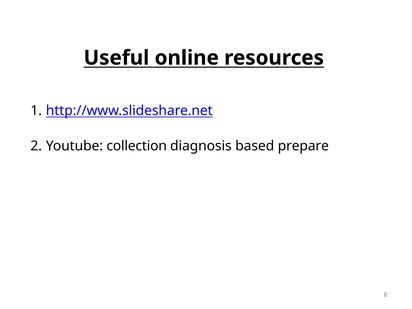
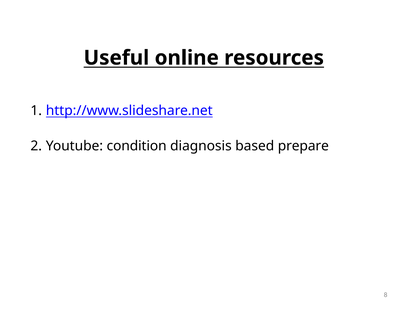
collection: collection -> condition
